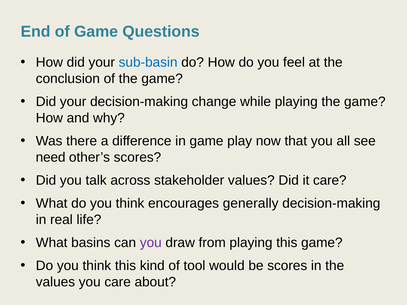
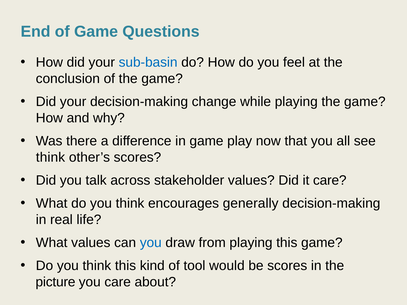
need at (51, 157): need -> think
What basins: basins -> values
you at (151, 243) colour: purple -> blue
values at (55, 282): values -> picture
